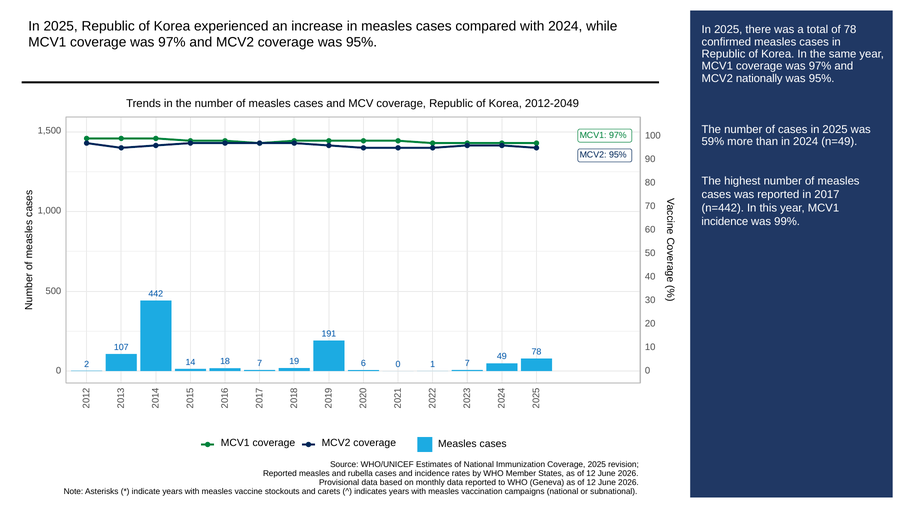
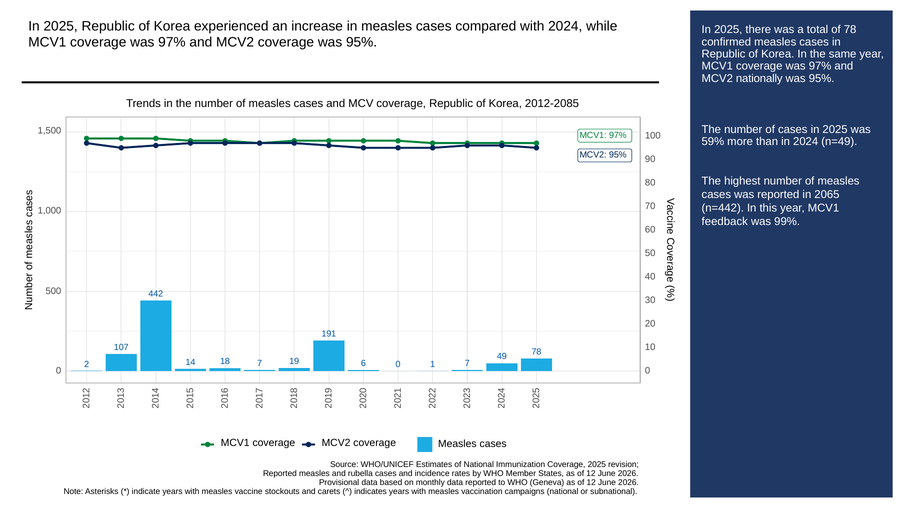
2012-2049: 2012-2049 -> 2012-2085
2017: 2017 -> 2065
incidence at (725, 222): incidence -> feedback
